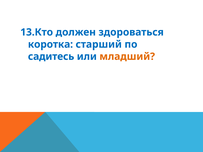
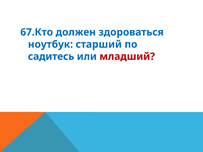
13.Кто: 13.Кто -> 67.Кто
коротка: коротка -> ноутбук
младший colour: orange -> red
